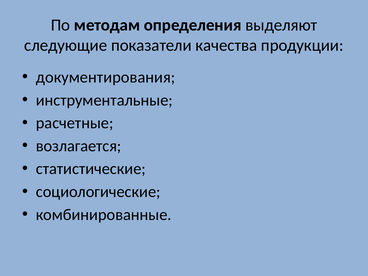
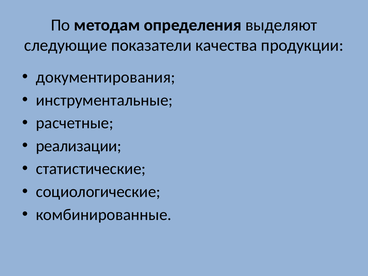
возлагается: возлагается -> реализации
